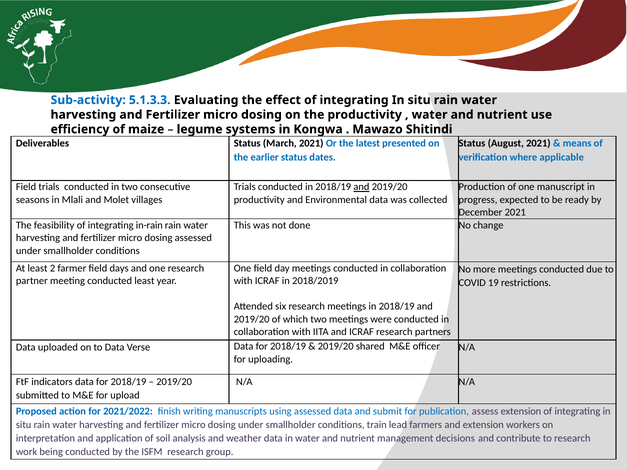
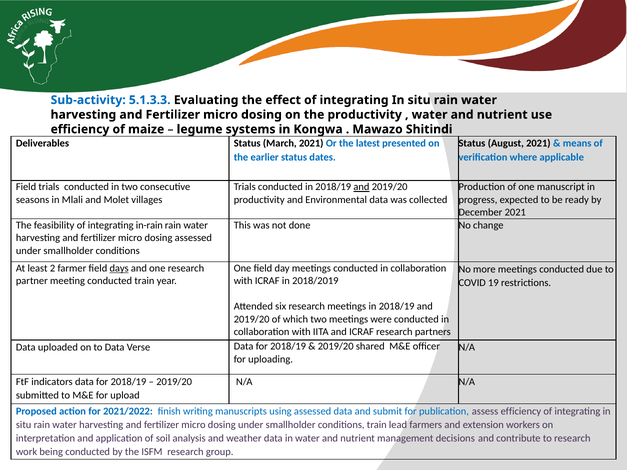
days underline: none -> present
conducted least: least -> train
assess extension: extension -> efficiency
